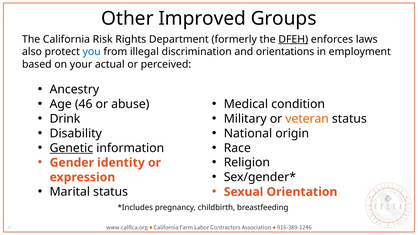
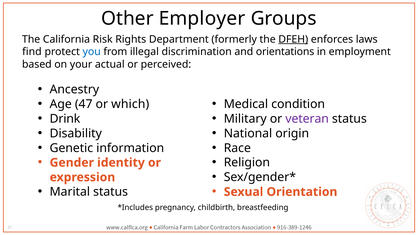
Improved: Improved -> Employer
also: also -> find
46: 46 -> 47
abuse: abuse -> which
veteran colour: orange -> purple
Genetic underline: present -> none
